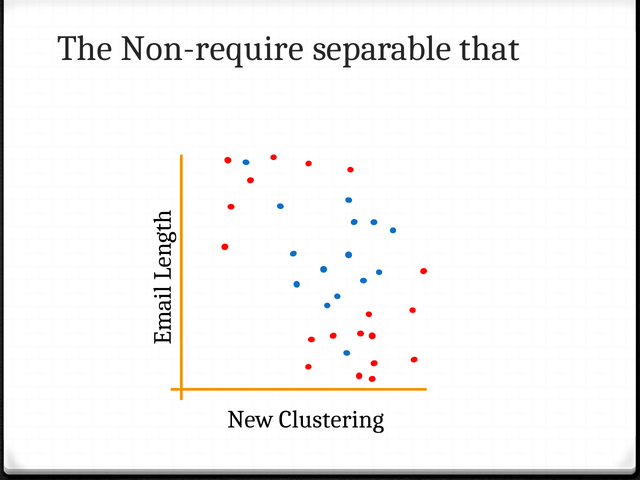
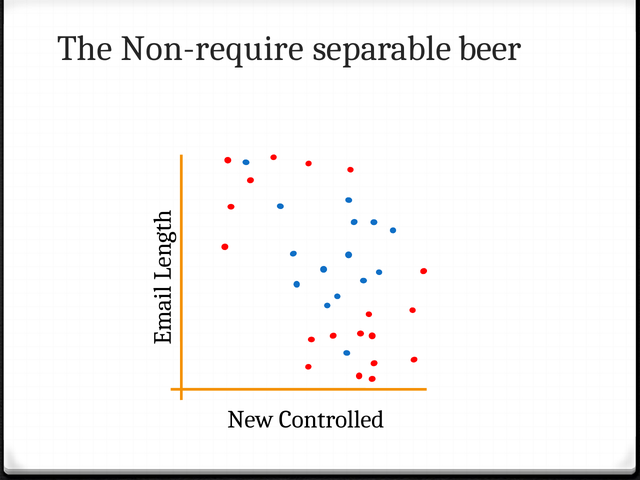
that: that -> beer
Clustering: Clustering -> Controlled
